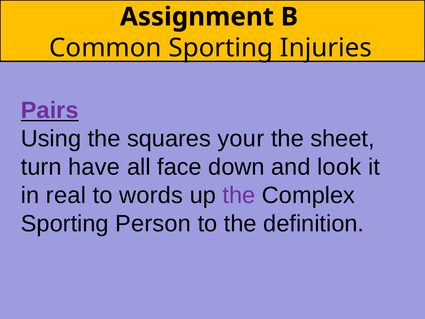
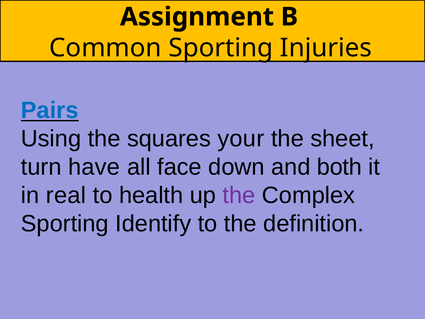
Pairs colour: purple -> blue
look: look -> both
words: words -> health
Person: Person -> Identify
